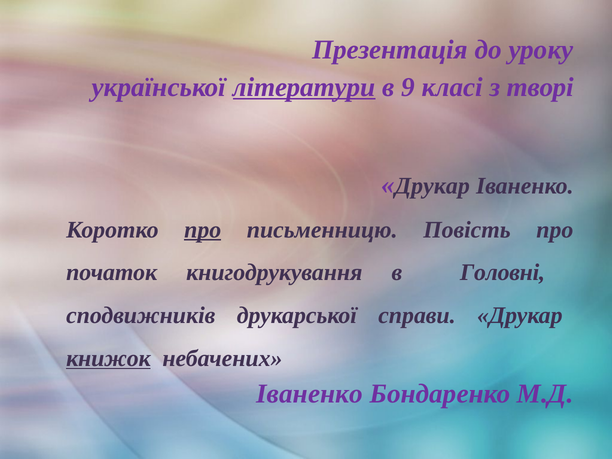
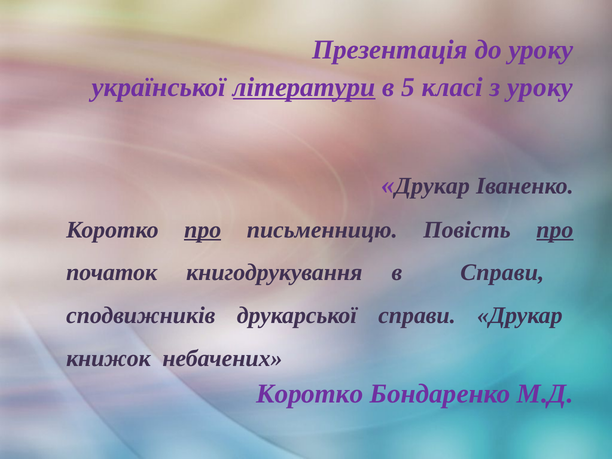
9: 9 -> 5
з творі: творі -> уроку
про at (555, 230) underline: none -> present
в Головні: Головні -> Справи
книжок underline: present -> none
Іваненко at (310, 394): Іваненко -> Коротко
